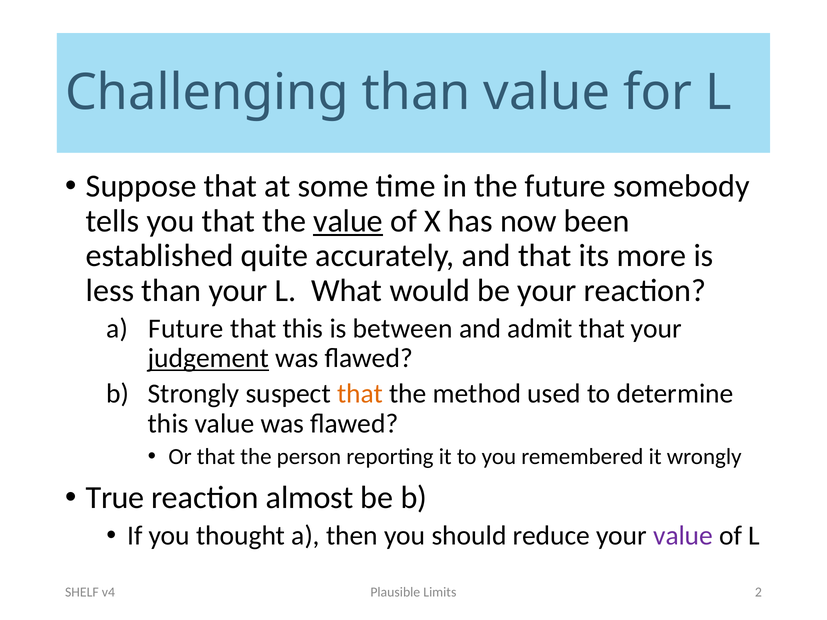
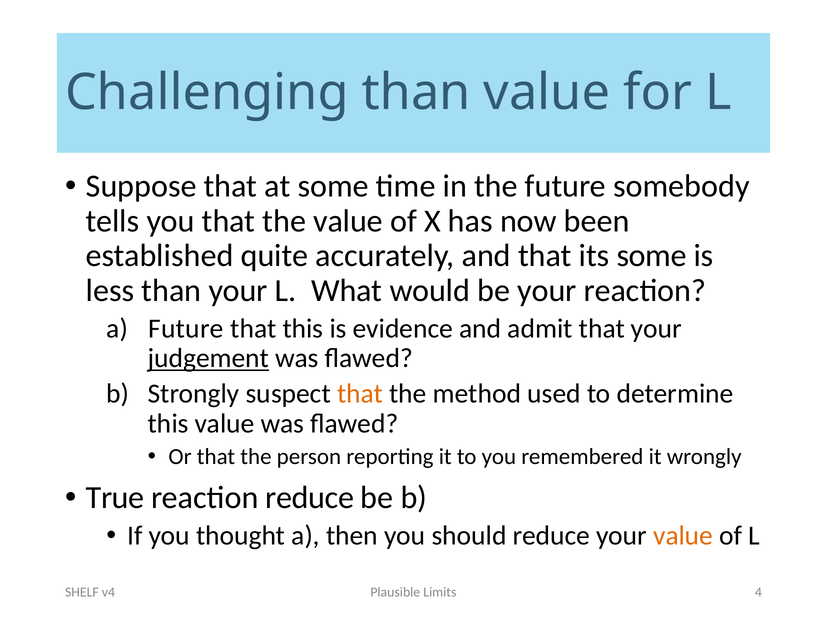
value at (348, 221) underline: present -> none
its more: more -> some
between: between -> evidence
reaction almost: almost -> reduce
value at (683, 536) colour: purple -> orange
2: 2 -> 4
